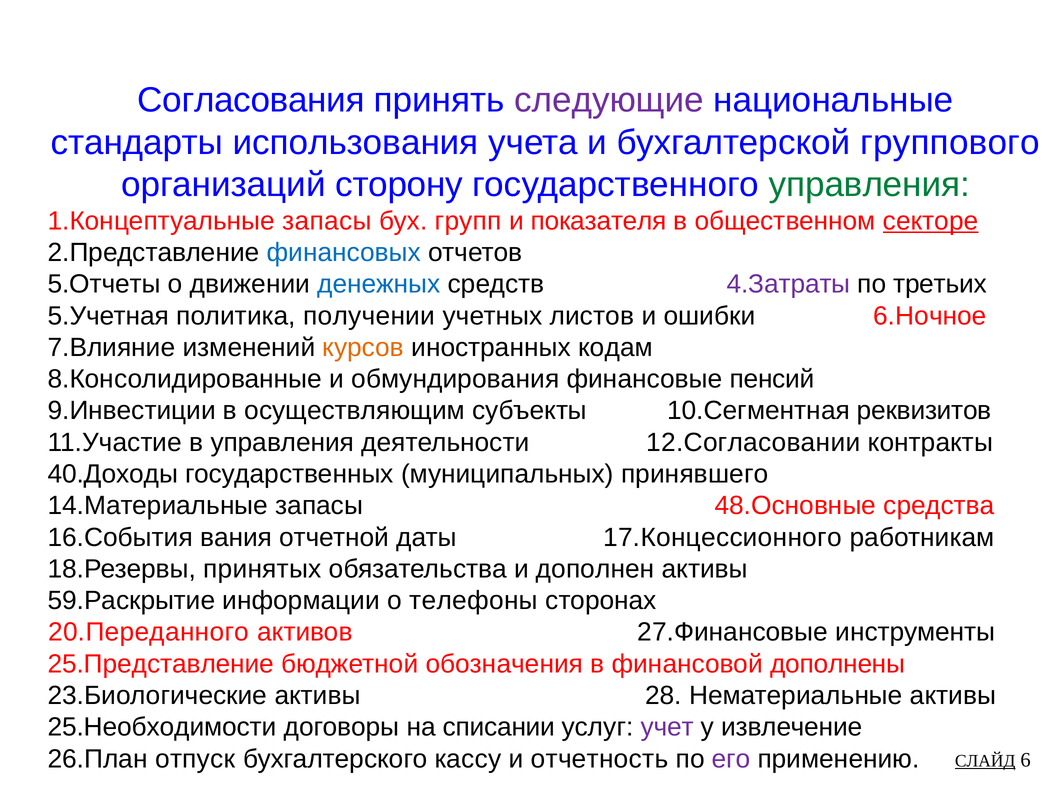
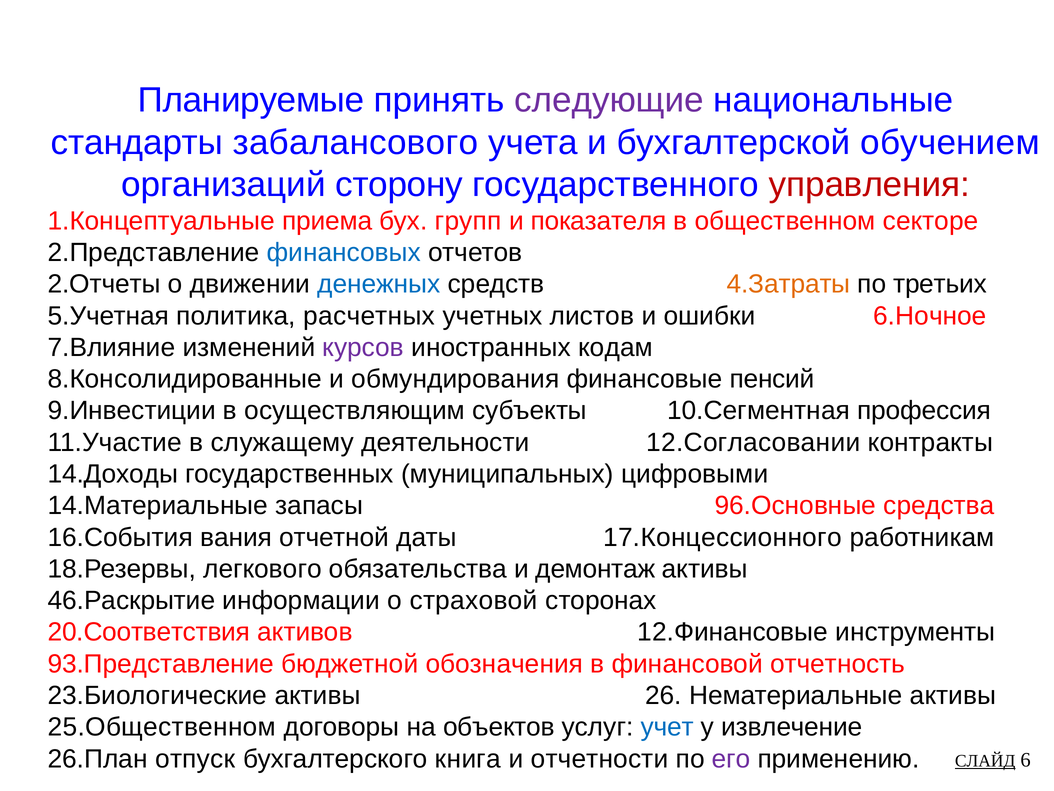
Согласования: Согласования -> Планируемые
использования: использования -> забалансового
группового: группового -> обучением
управления at (869, 185) colour: green -> red
1.Концептуальные запасы: запасы -> приема
секторе underline: present -> none
5.Отчеты: 5.Отчеты -> 2.Отчеты
4.Затраты colour: purple -> orange
получении: получении -> расчетных
курсов colour: orange -> purple
реквизитов: реквизитов -> профессия
в управления: управления -> служащему
40.Доходы: 40.Доходы -> 14.Доходы
принявшего: принявшего -> цифровыми
48.Основные: 48.Основные -> 96.Основные
принятых: принятых -> легкового
дополнен: дополнен -> демонтаж
59.Раскрытие: 59.Раскрытие -> 46.Раскрытие
телефоны: телефоны -> страховой
20.Переданного: 20.Переданного -> 20.Соответствия
27.Финансовые: 27.Финансовые -> 12.Финансовые
25.Представление: 25.Представление -> 93.Представление
дополнены: дополнены -> отчетность
28: 28 -> 26
25.Необходимости: 25.Необходимости -> 25.Общественном
списании: списании -> объектов
учет colour: purple -> blue
кассу: кассу -> книга
отчетность: отчетность -> отчетности
